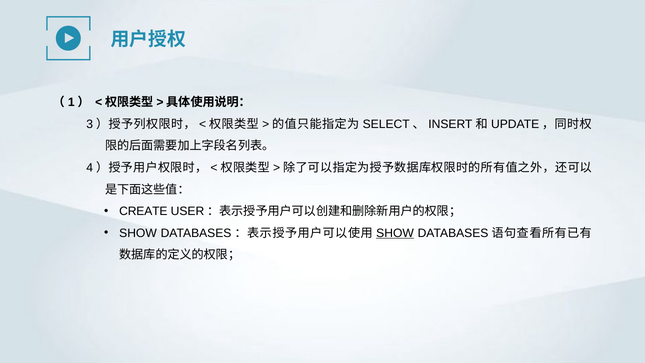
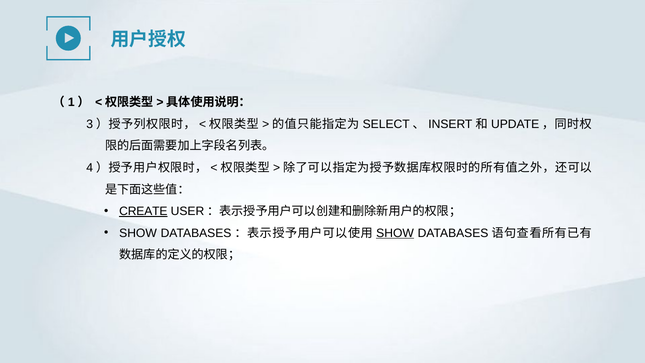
CREATE underline: none -> present
